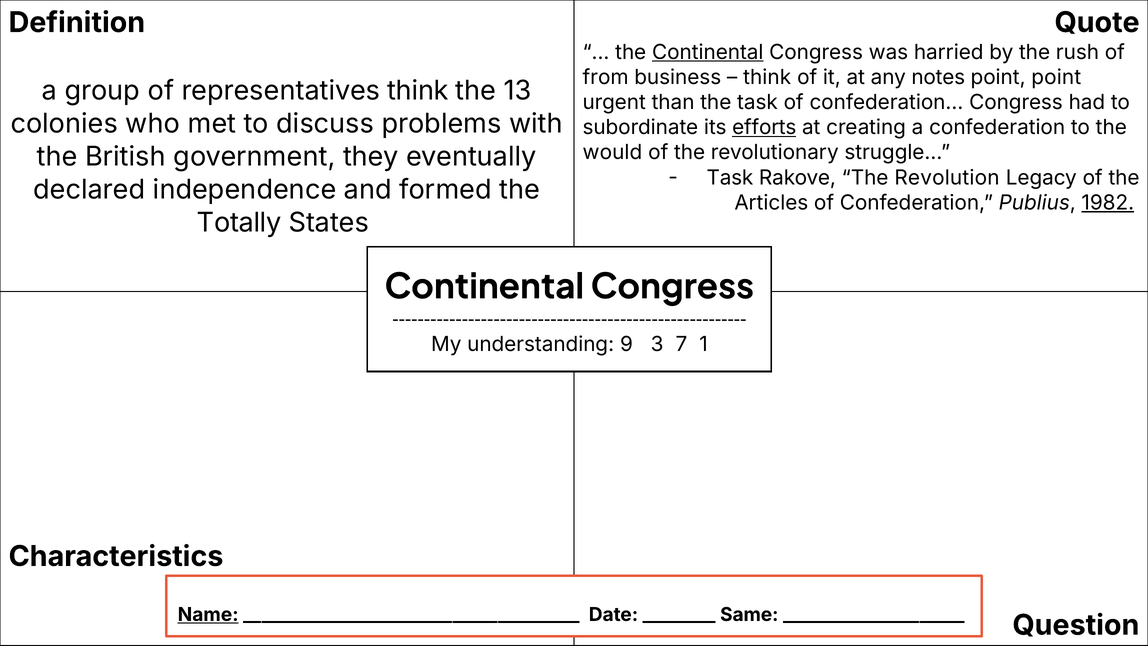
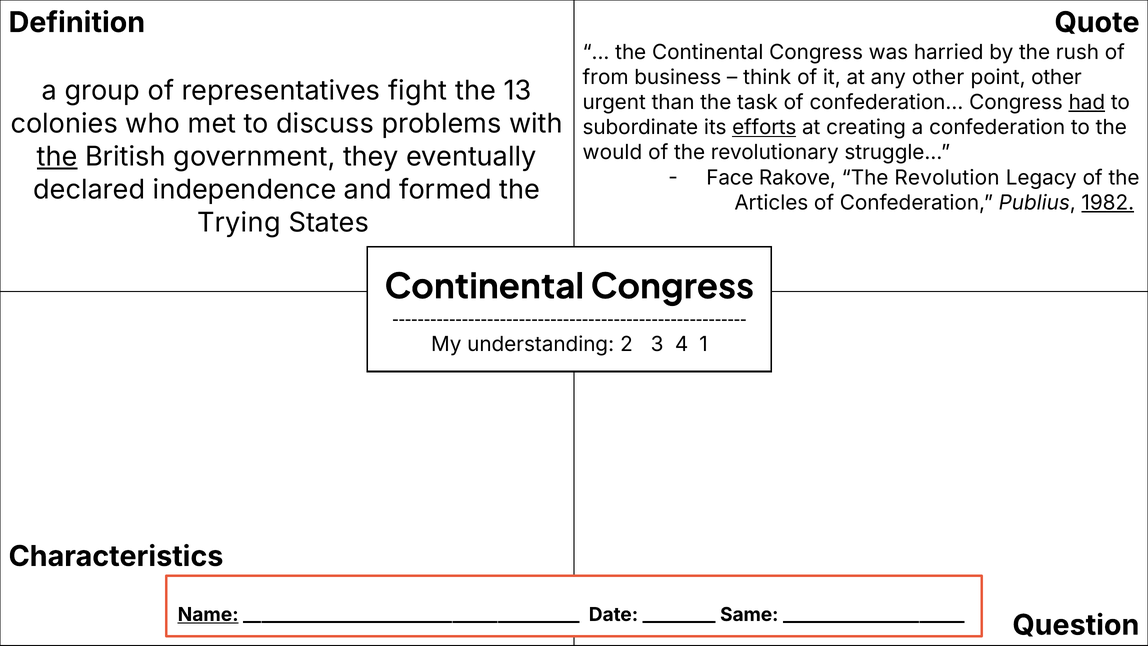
Continental at (708, 52) underline: present -> none
any notes: notes -> other
point point: point -> other
representatives think: think -> fight
had underline: none -> present
the at (57, 157) underline: none -> present
Task at (730, 178): Task -> Face
Totally: Totally -> Trying
9: 9 -> 2
7: 7 -> 4
